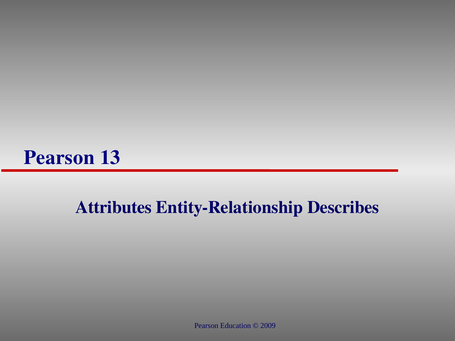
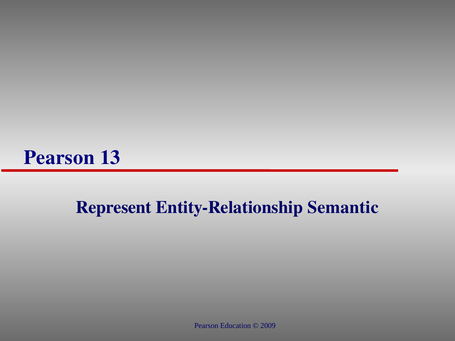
Attributes: Attributes -> Represent
Describes: Describes -> Semantic
